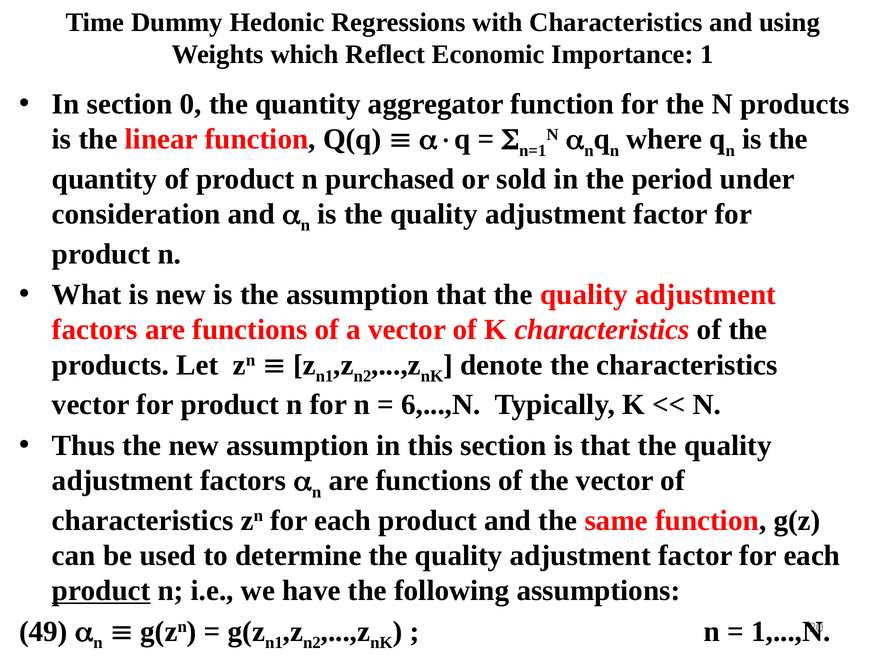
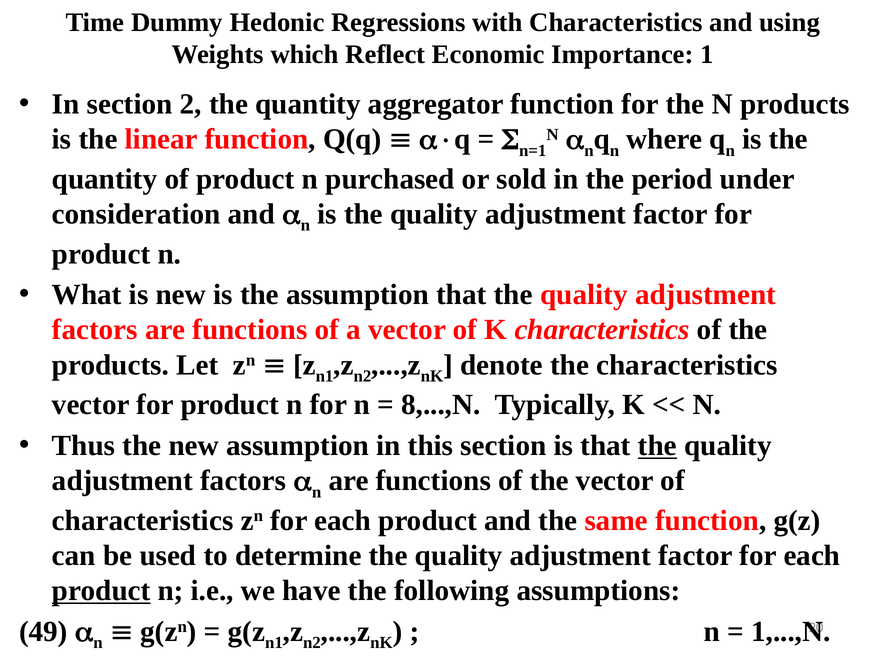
0: 0 -> 2
6,...,N: 6,...,N -> 8,...,N
the at (657, 446) underline: none -> present
